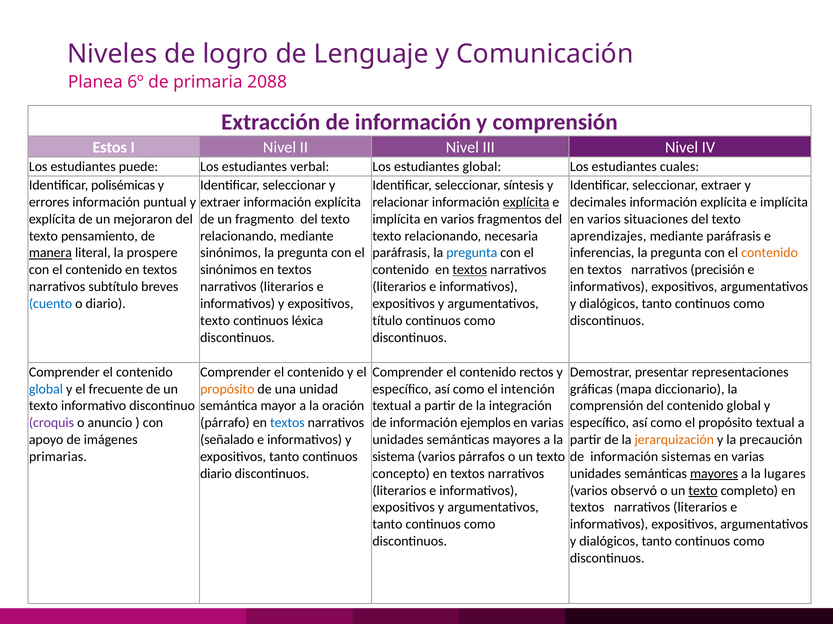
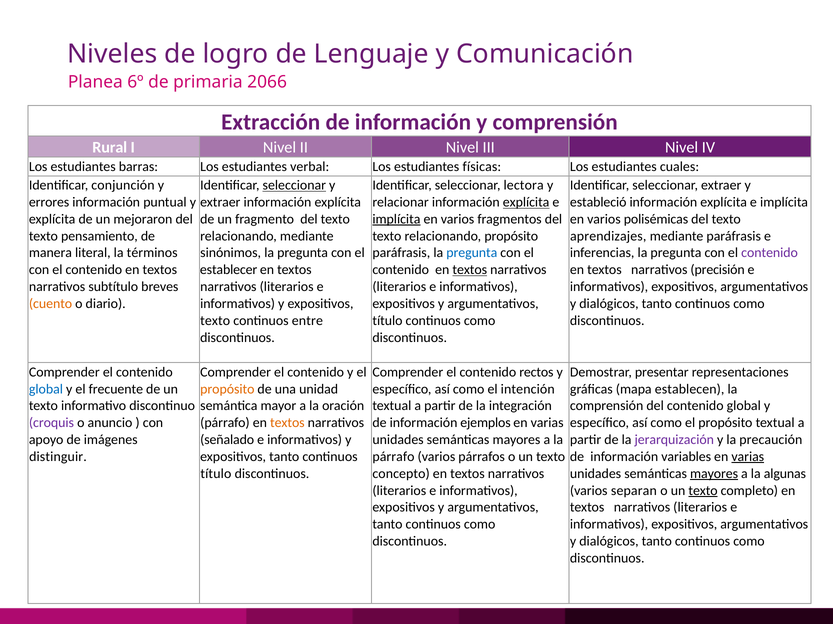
2088: 2088 -> 2066
Estos: Estos -> Rural
puede: puede -> barras
estudiantes global: global -> físicas
polisémicas: polisémicas -> conjunción
seleccionar at (294, 186) underline: none -> present
síntesis: síntesis -> lectora
decimales: decimales -> estableció
implícita at (396, 219) underline: none -> present
situaciones: situaciones -> polisémicas
relacionando necesaria: necesaria -> propósito
manera underline: present -> none
prospere: prospere -> términos
contenido at (770, 253) colour: orange -> purple
sinónimos at (229, 270): sinónimos -> establecer
cuento colour: blue -> orange
léxica: léxica -> entre
diccionario: diccionario -> establecen
textos at (287, 423) colour: blue -> orange
jerarquización colour: orange -> purple
primarias: primarias -> distinguir
sistema at (394, 457): sistema -> párrafo
sistemas: sistemas -> variables
varias at (748, 457) underline: none -> present
diario at (216, 474): diario -> título
lugares: lugares -> algunas
observó: observó -> separan
